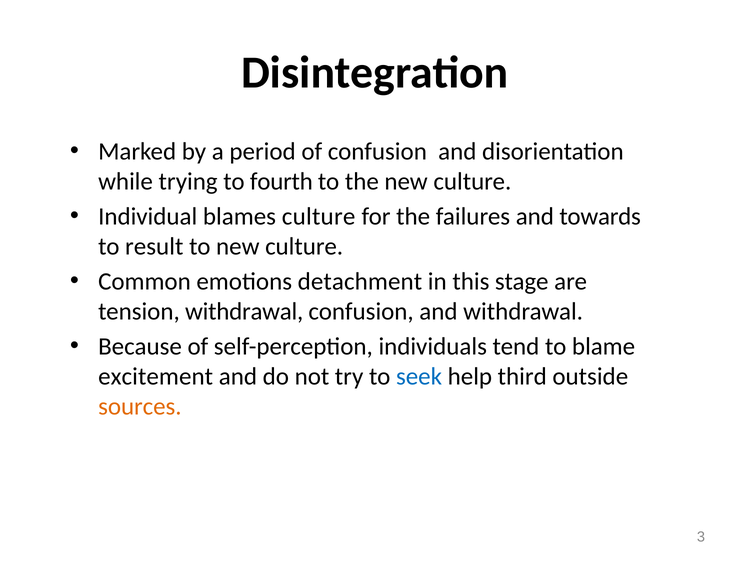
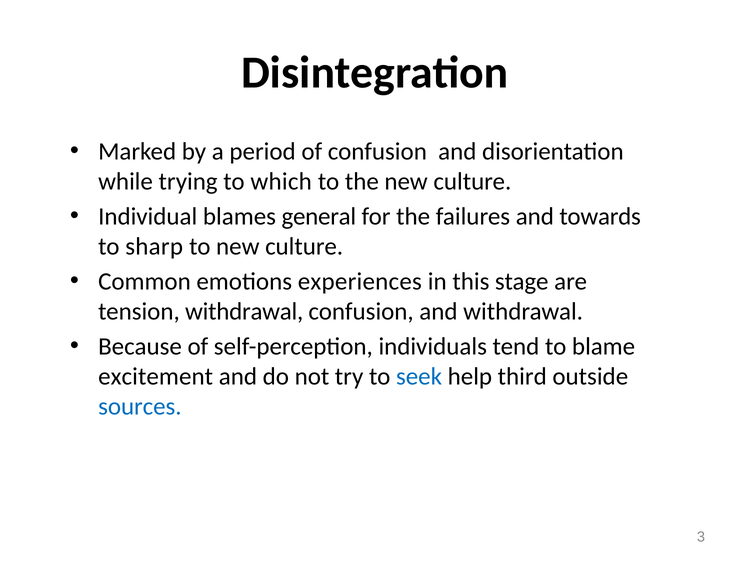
fourth: fourth -> which
blames culture: culture -> general
result: result -> sharp
detachment: detachment -> experiences
sources colour: orange -> blue
